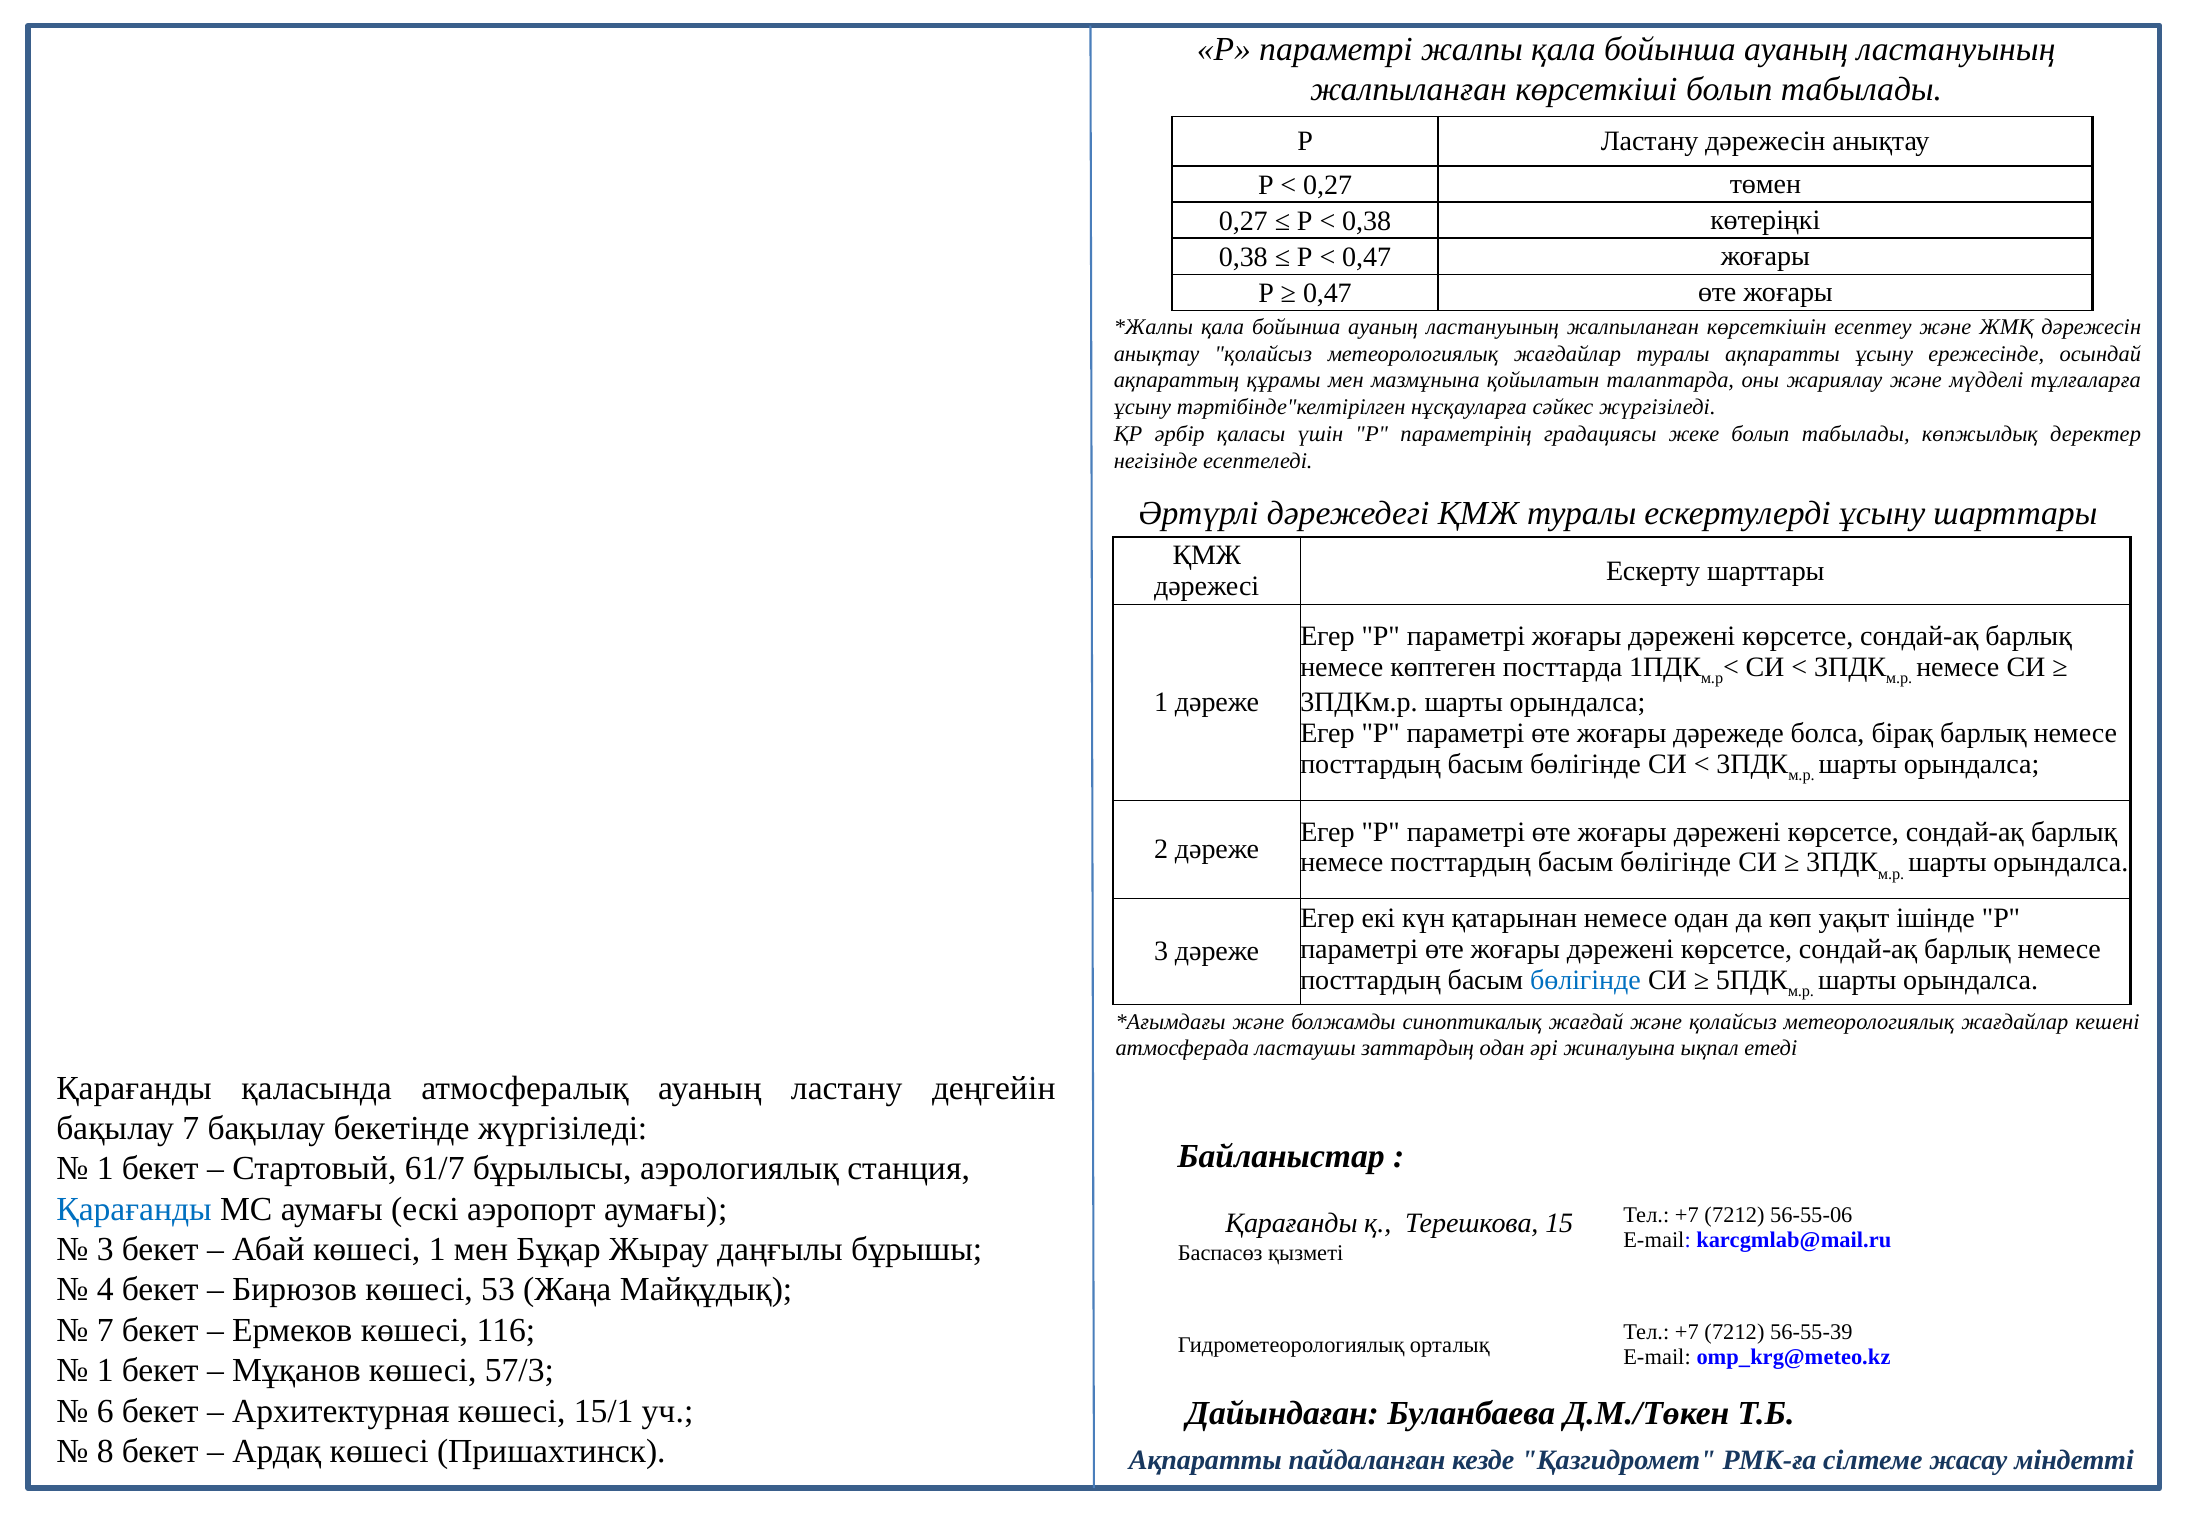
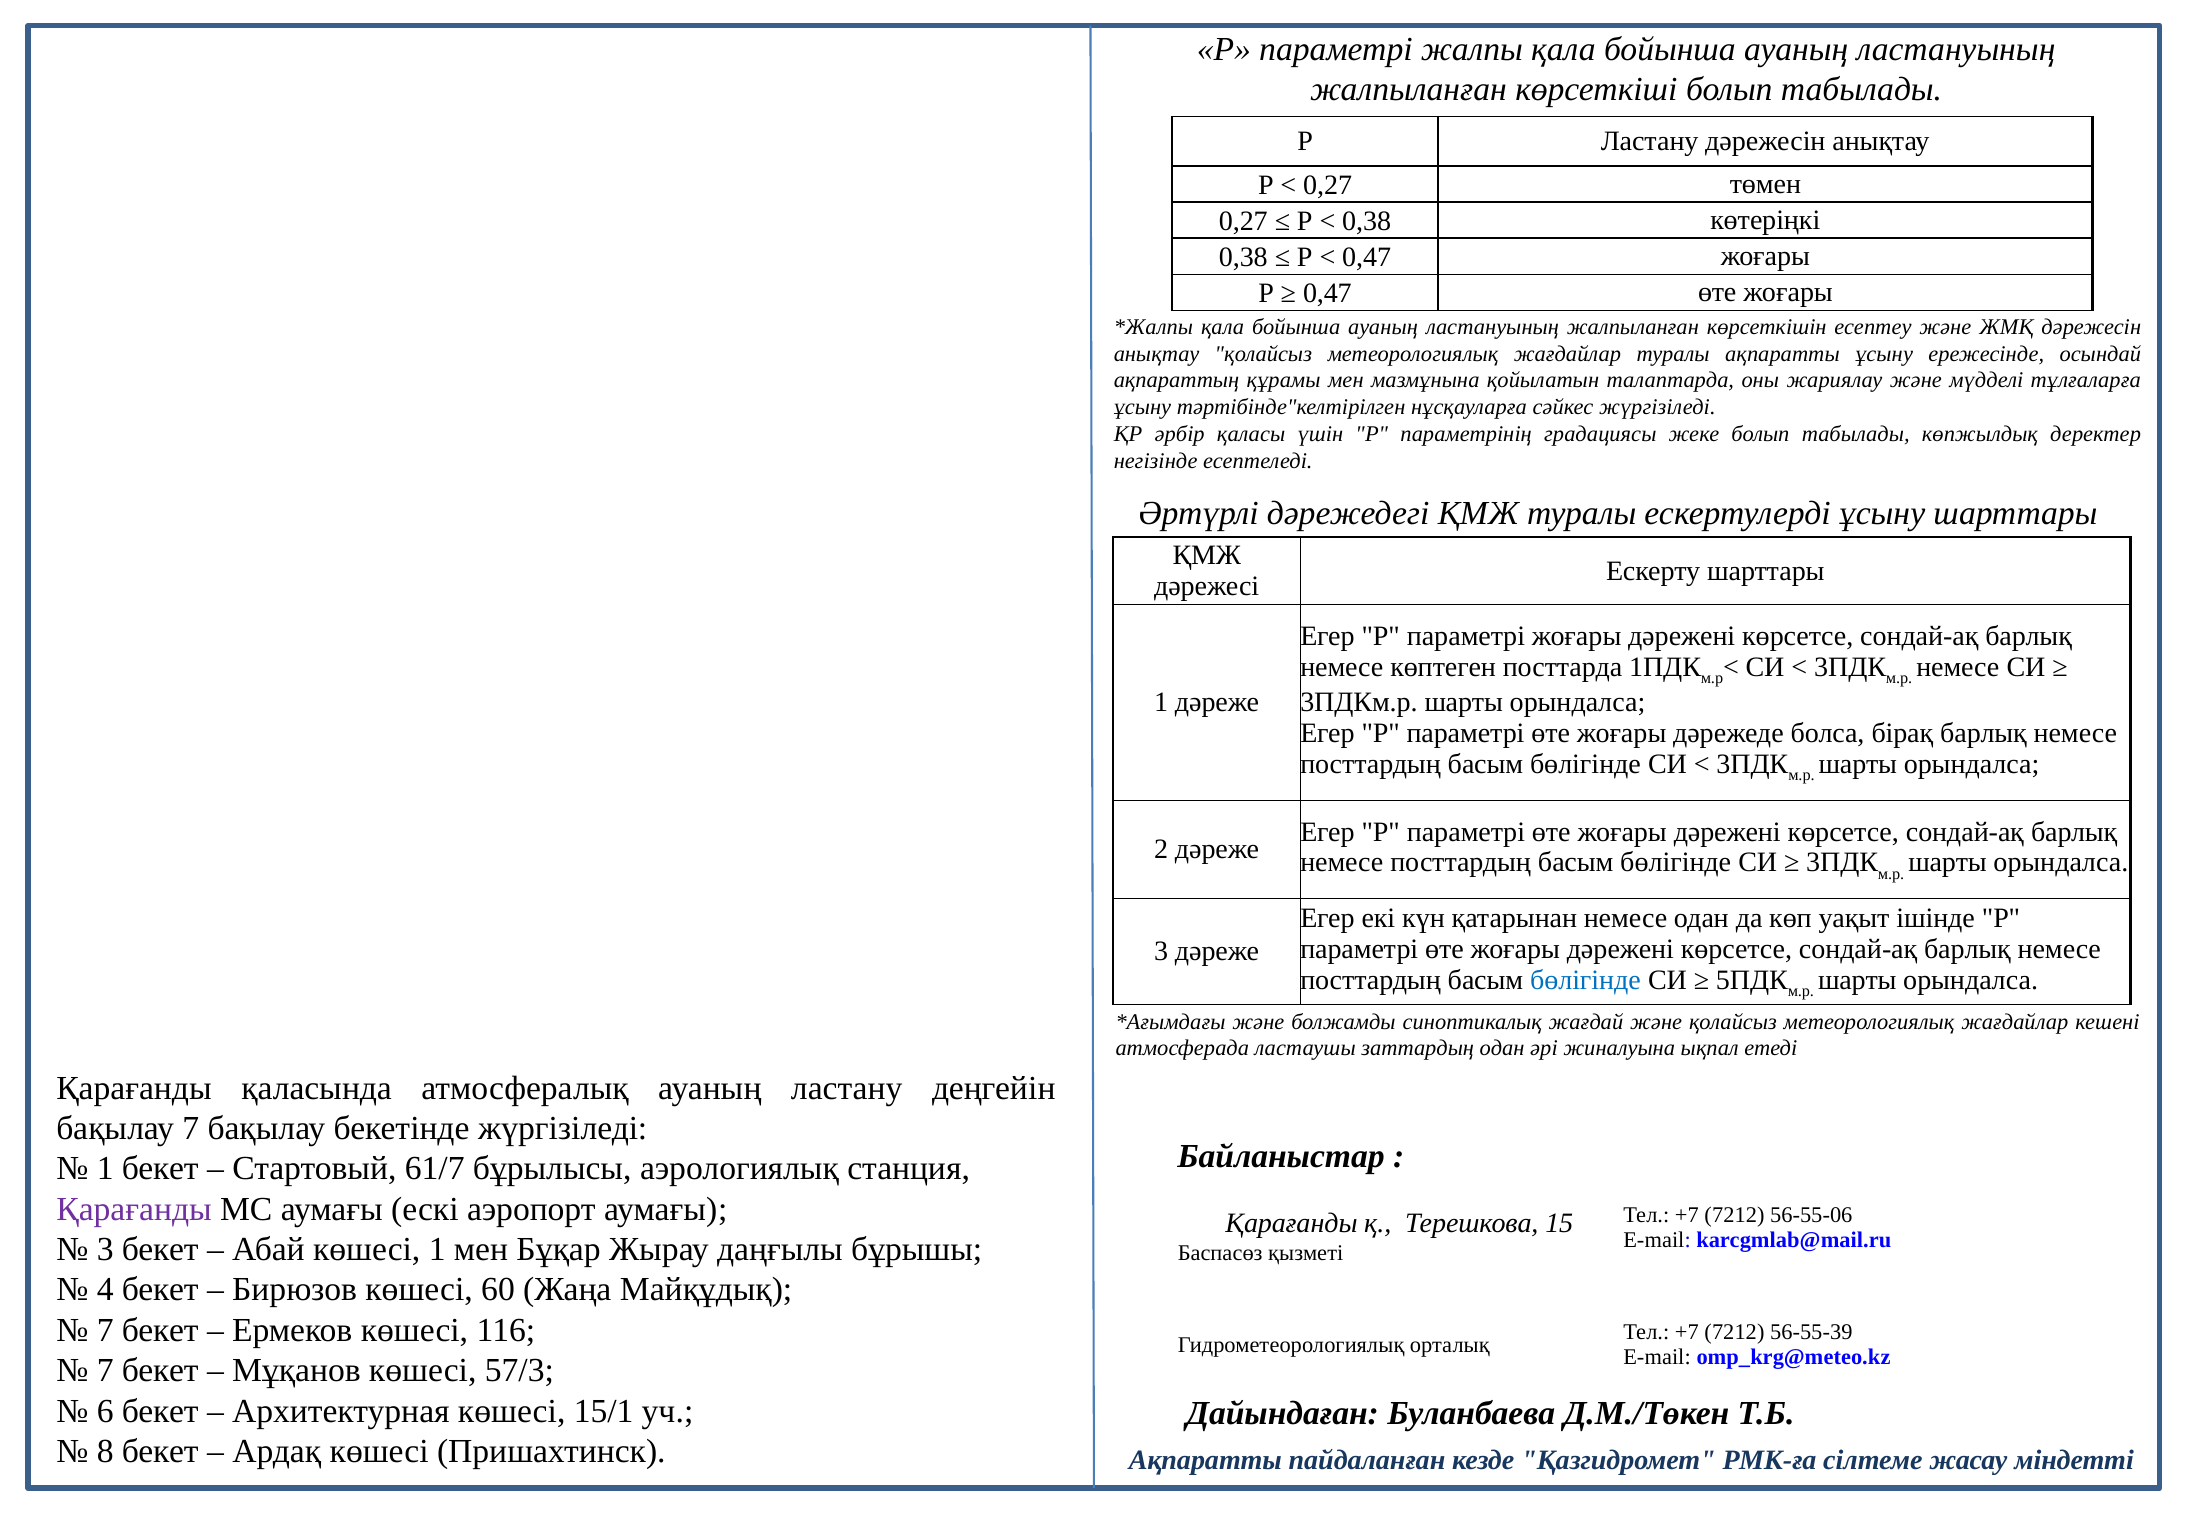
Қарағанды at (134, 1210) colour: blue -> purple
53: 53 -> 60
1 at (105, 1371): 1 -> 7
